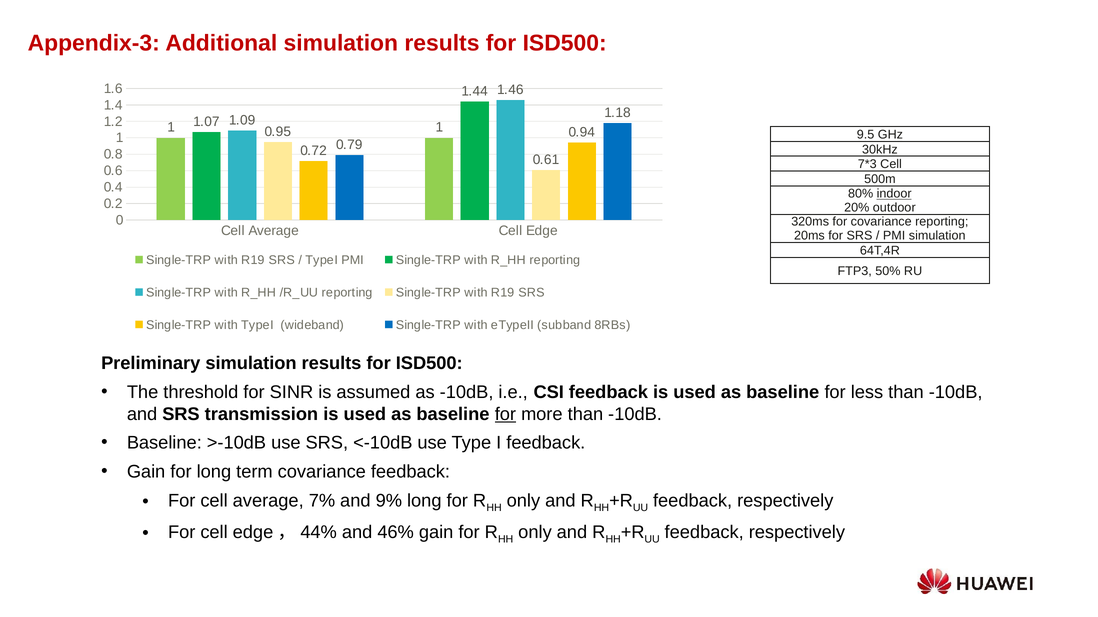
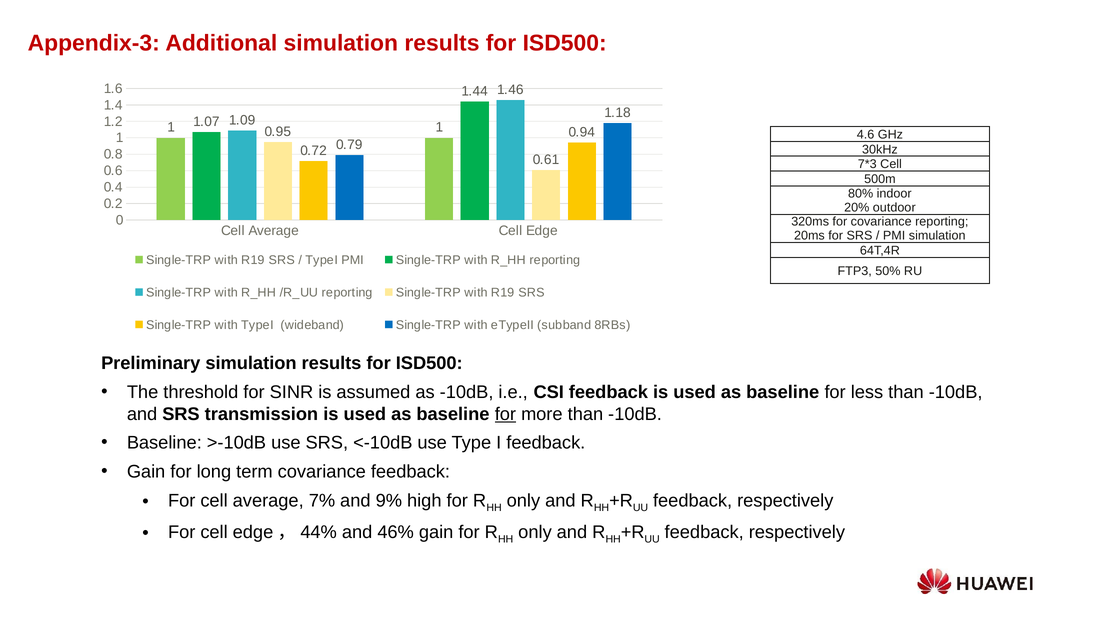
9.5: 9.5 -> 4.6
indoor underline: present -> none
9% long: long -> high
